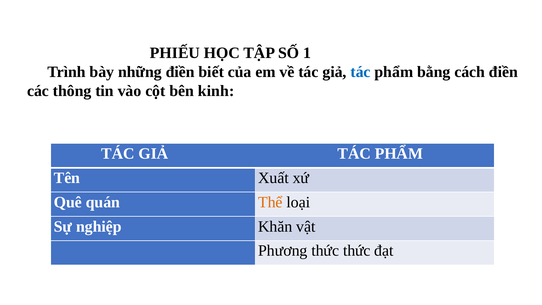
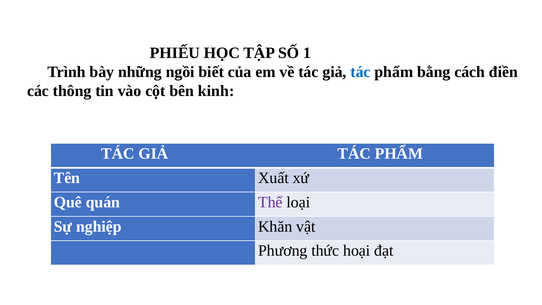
những điền: điền -> ngồi
Thể colour: orange -> purple
thức thức: thức -> hoại
